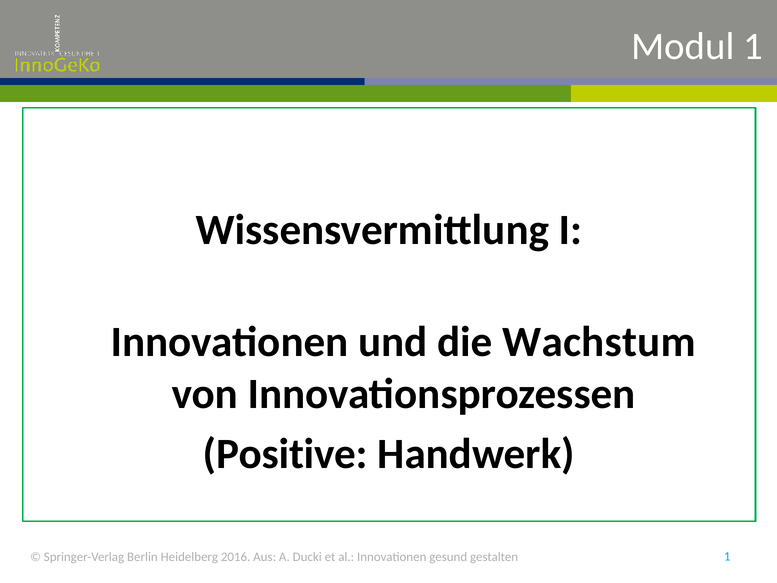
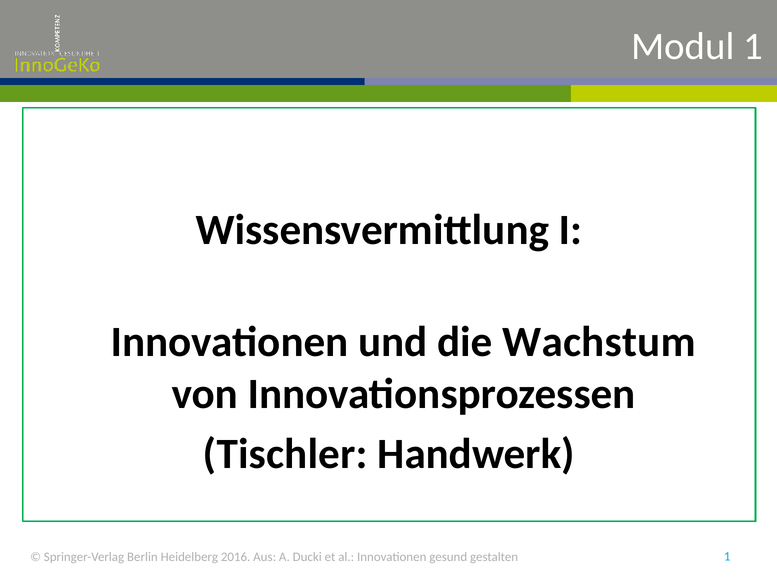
Positive: Positive -> Tischler
